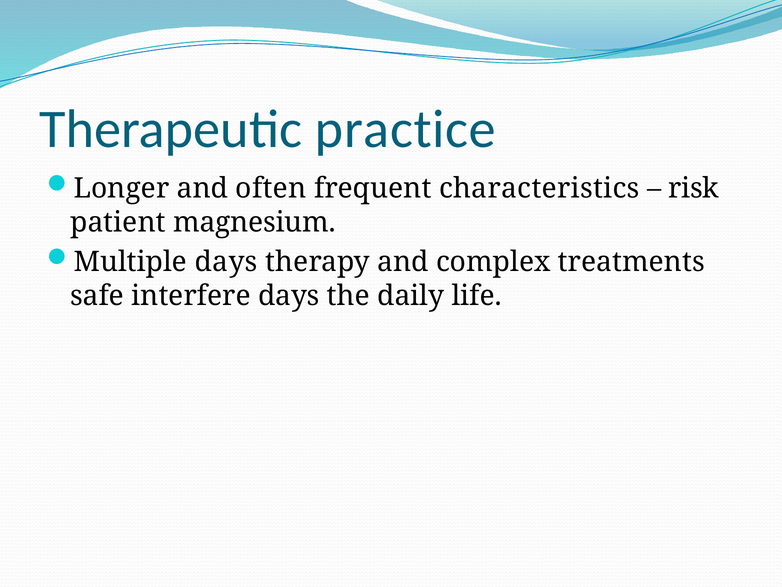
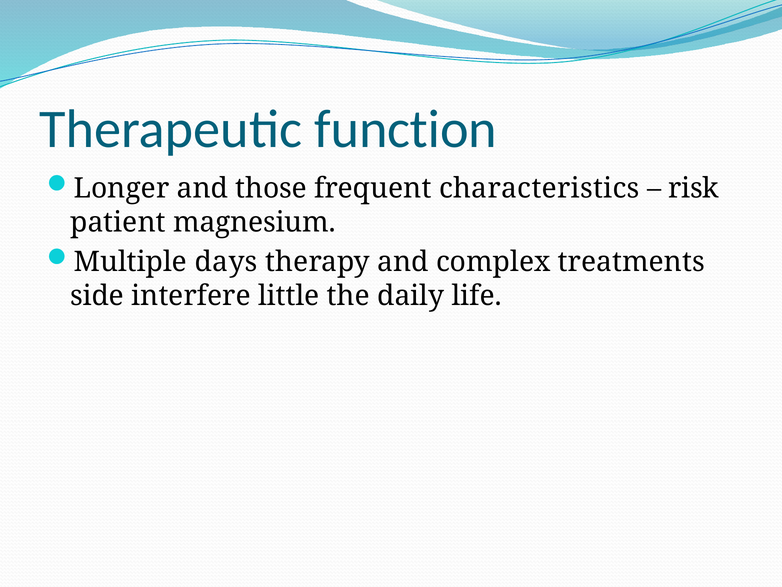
practice: practice -> function
often: often -> those
safe: safe -> side
interfere days: days -> little
